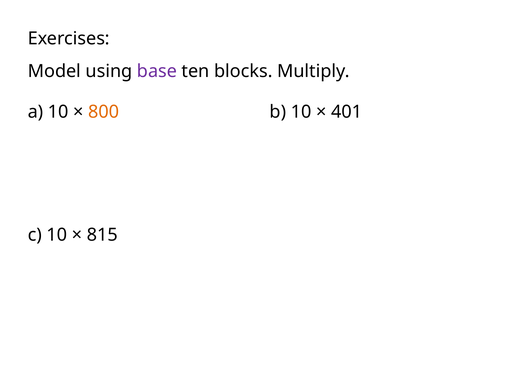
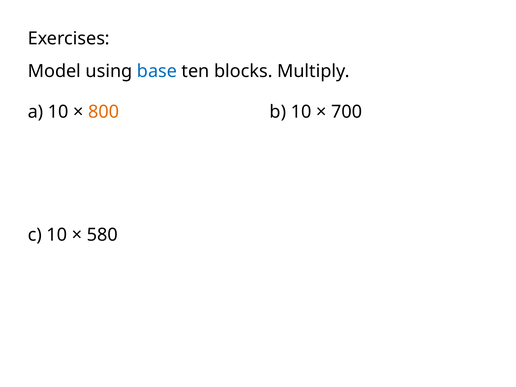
base colour: purple -> blue
401: 401 -> 700
815: 815 -> 580
